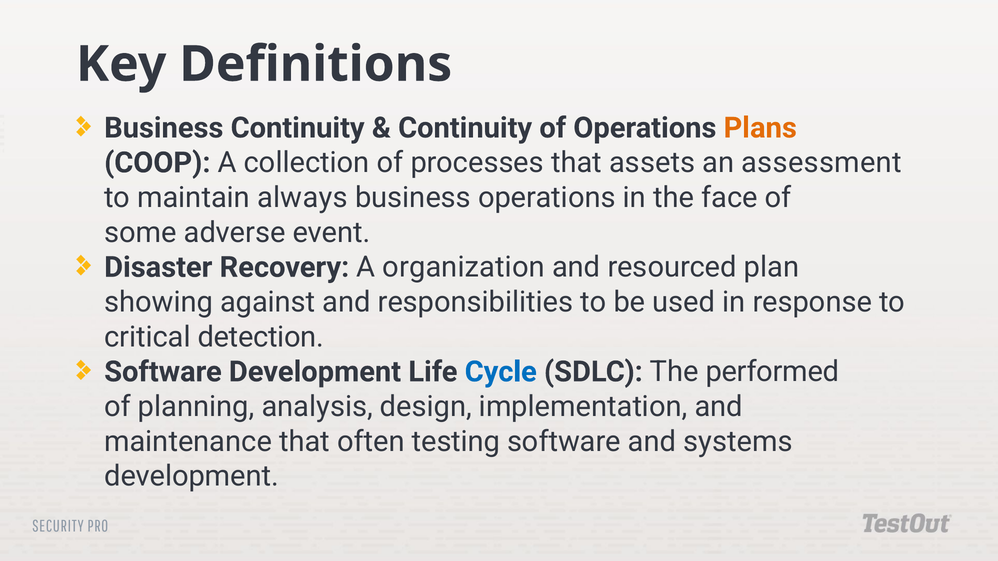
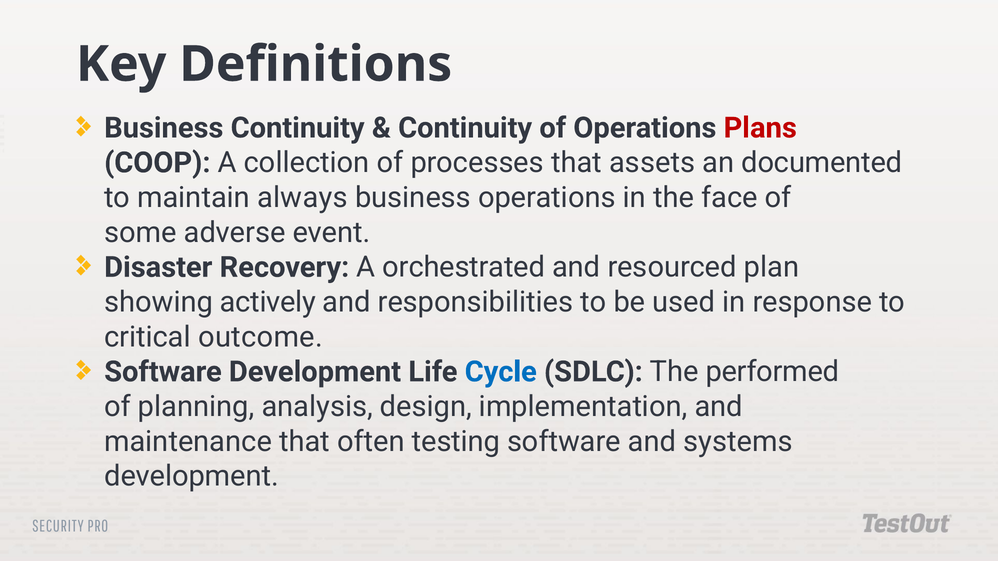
Plans colour: orange -> red
assessment: assessment -> documented
organization: organization -> orchestrated
against: against -> actively
detection: detection -> outcome
